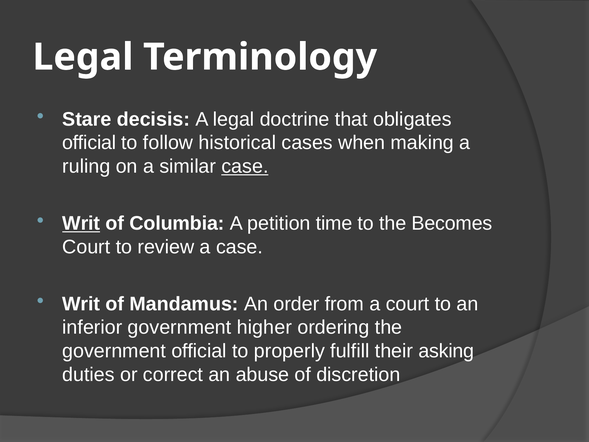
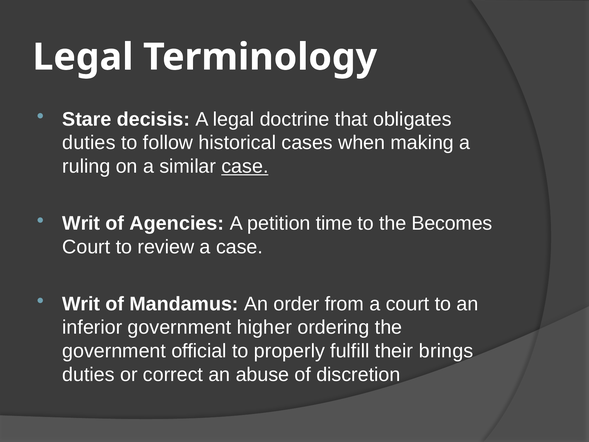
official at (89, 143): official -> duties
Writ at (81, 223) underline: present -> none
Columbia: Columbia -> Agencies
asking: asking -> brings
